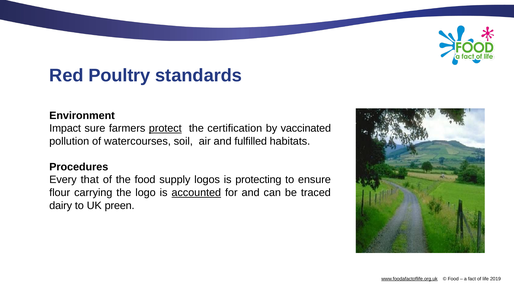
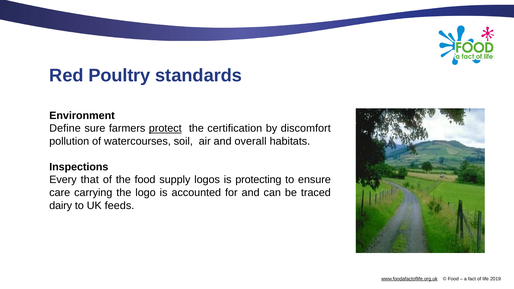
Impact: Impact -> Define
vaccinated: vaccinated -> discomfort
fulfilled: fulfilled -> overall
Procedures: Procedures -> Inspections
flour: flour -> care
accounted underline: present -> none
preen: preen -> feeds
